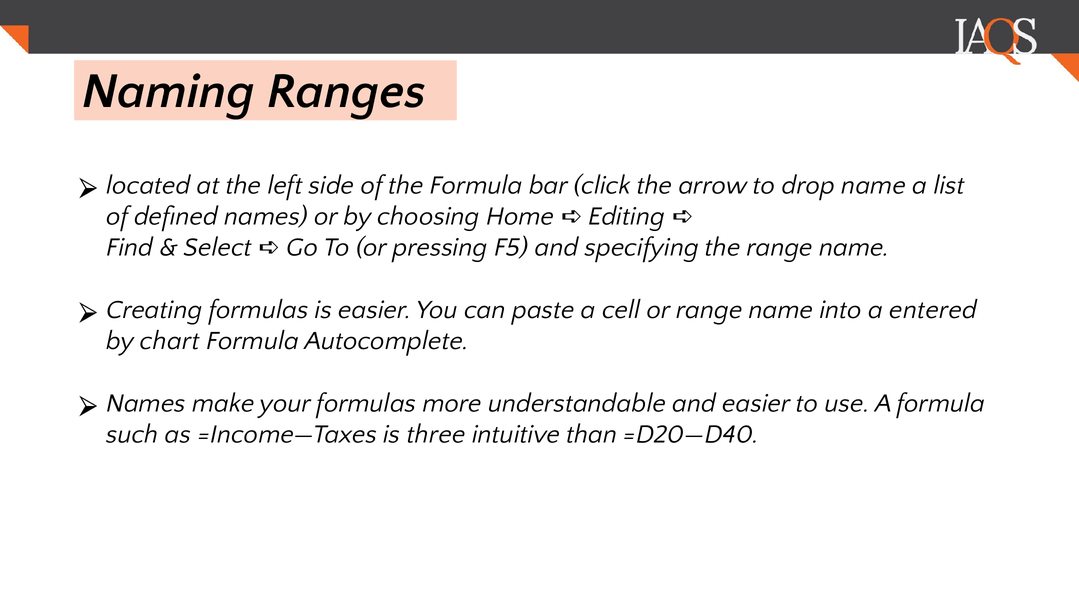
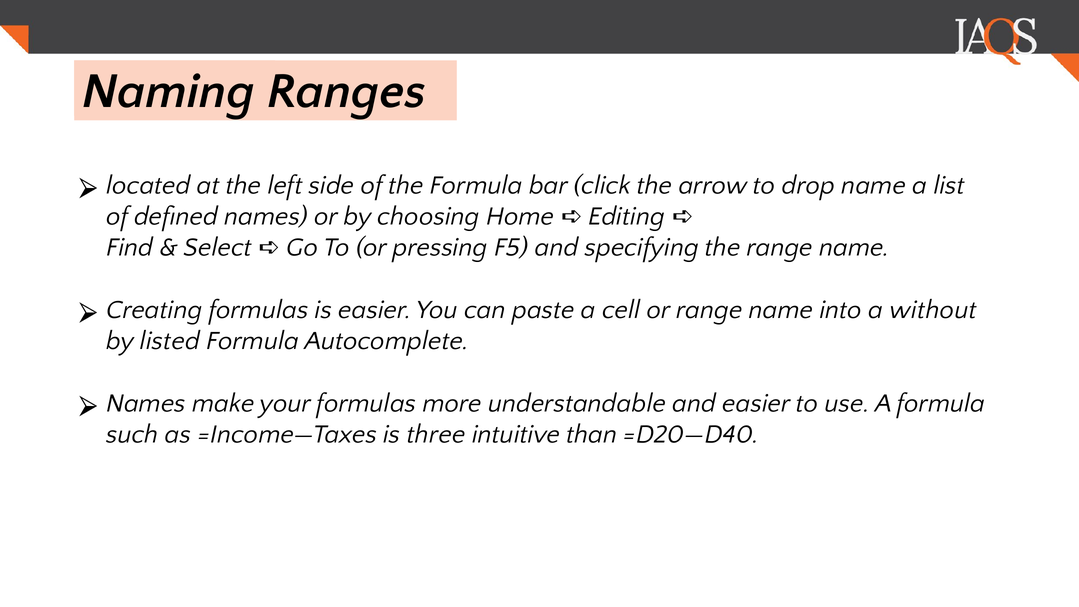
entered: entered -> without
chart: chart -> listed
